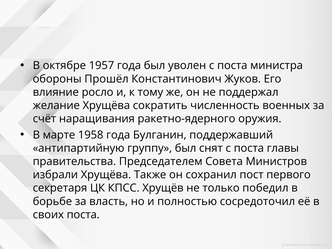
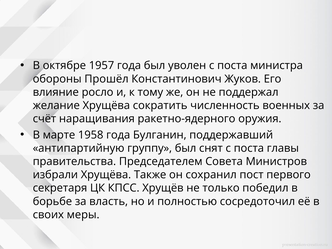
своих поста: поста -> меры
